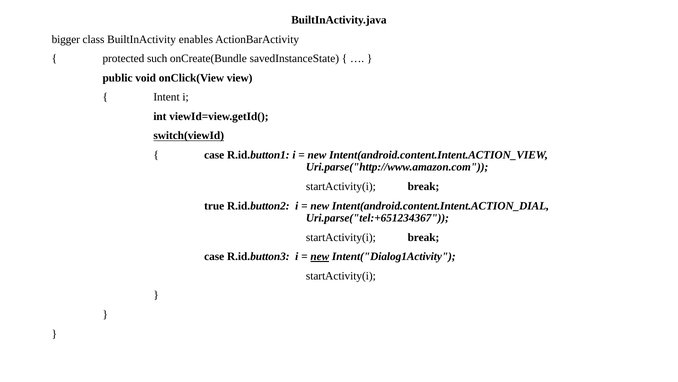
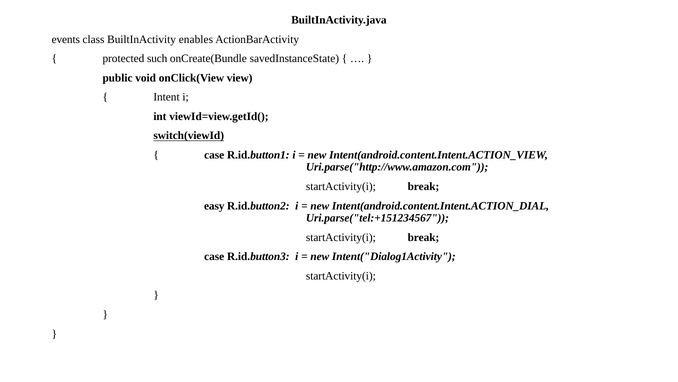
bigger: bigger -> events
true: true -> easy
Uri.parse("tel:+651234367: Uri.parse("tel:+651234367 -> Uri.parse("tel:+151234567
new at (320, 256) underline: present -> none
